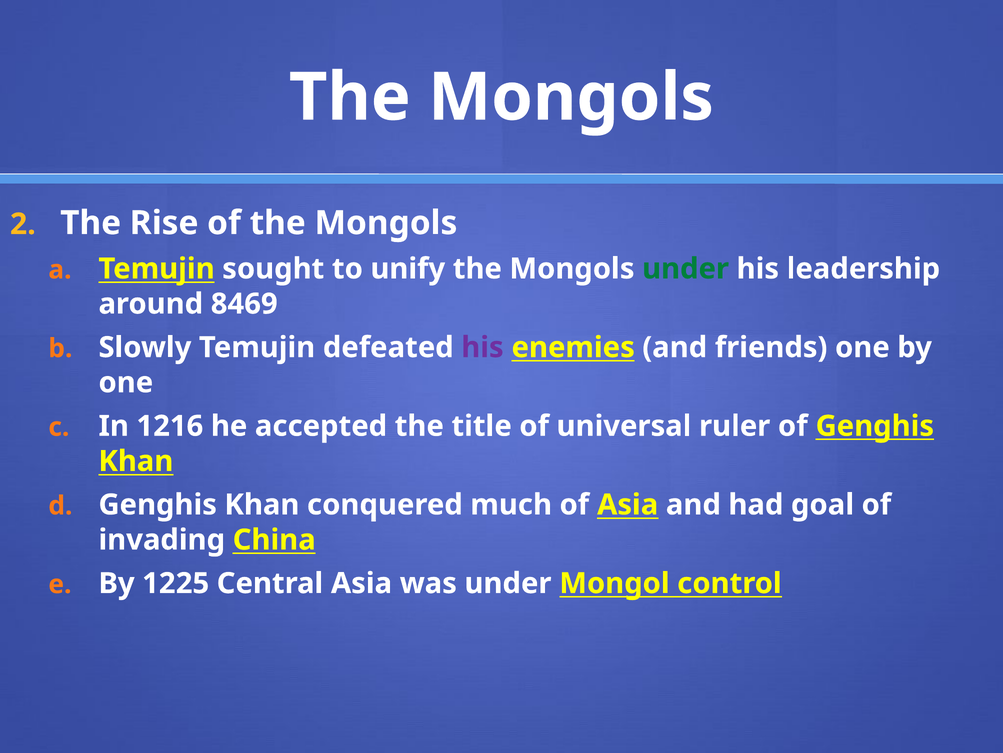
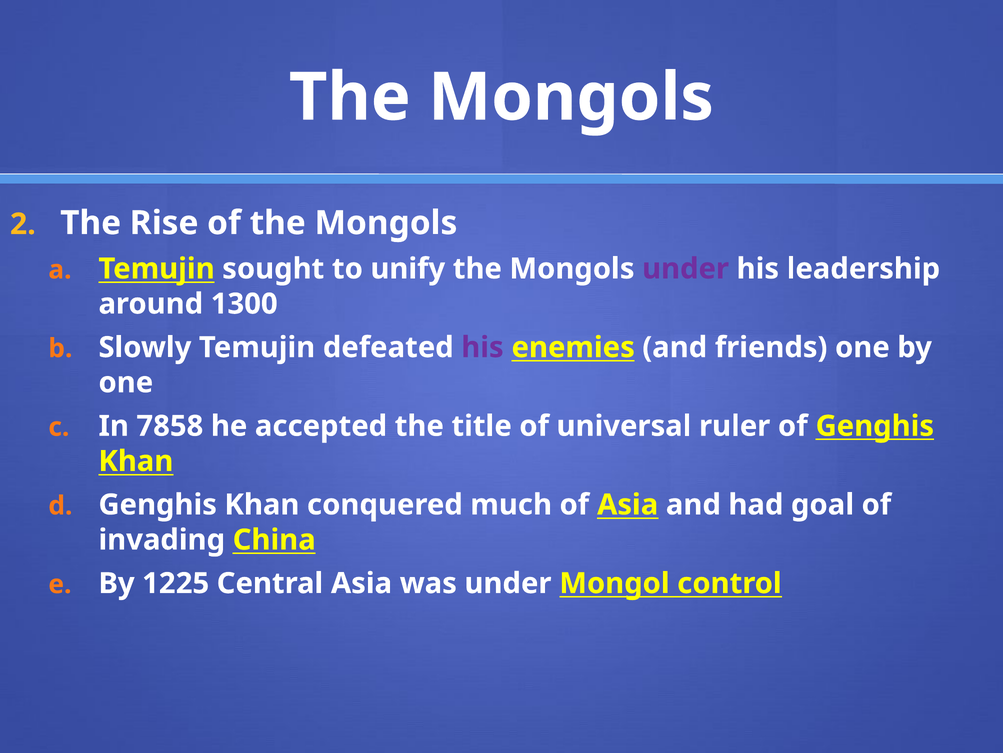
under at (686, 269) colour: green -> purple
8469: 8469 -> 1300
1216: 1216 -> 7858
